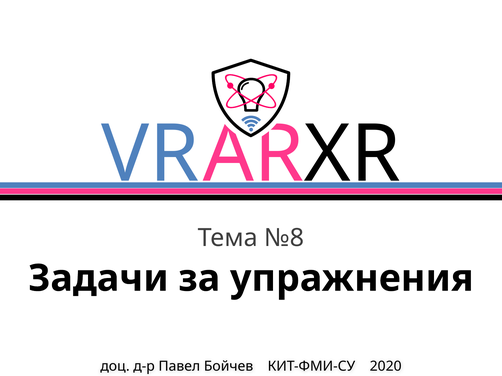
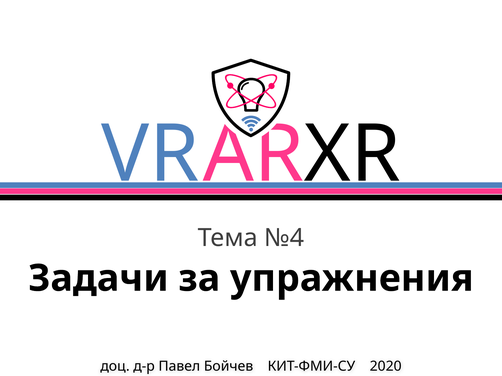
№8: №8 -> №4
